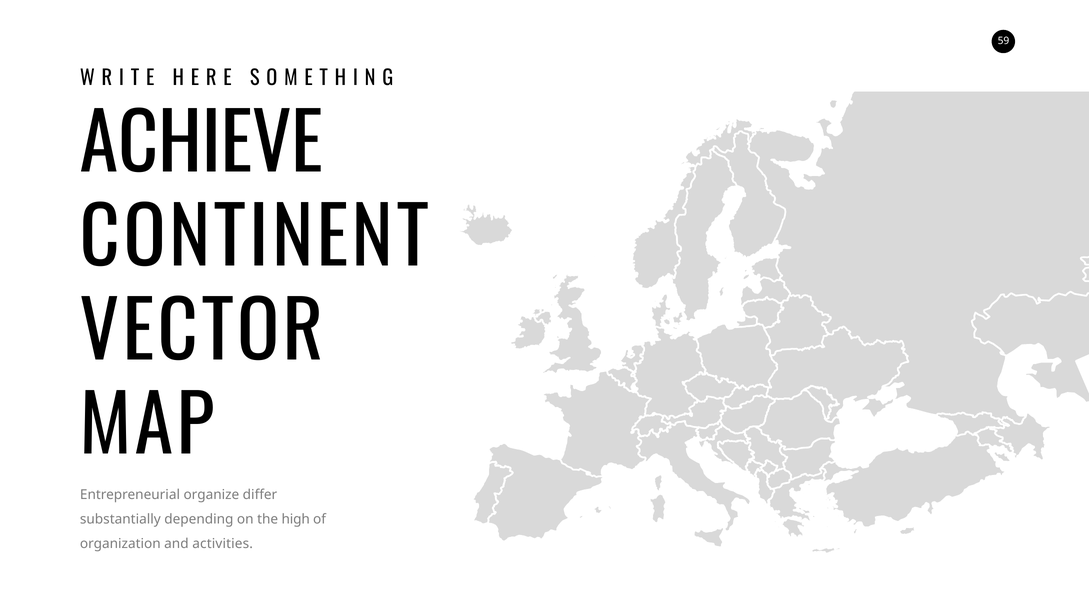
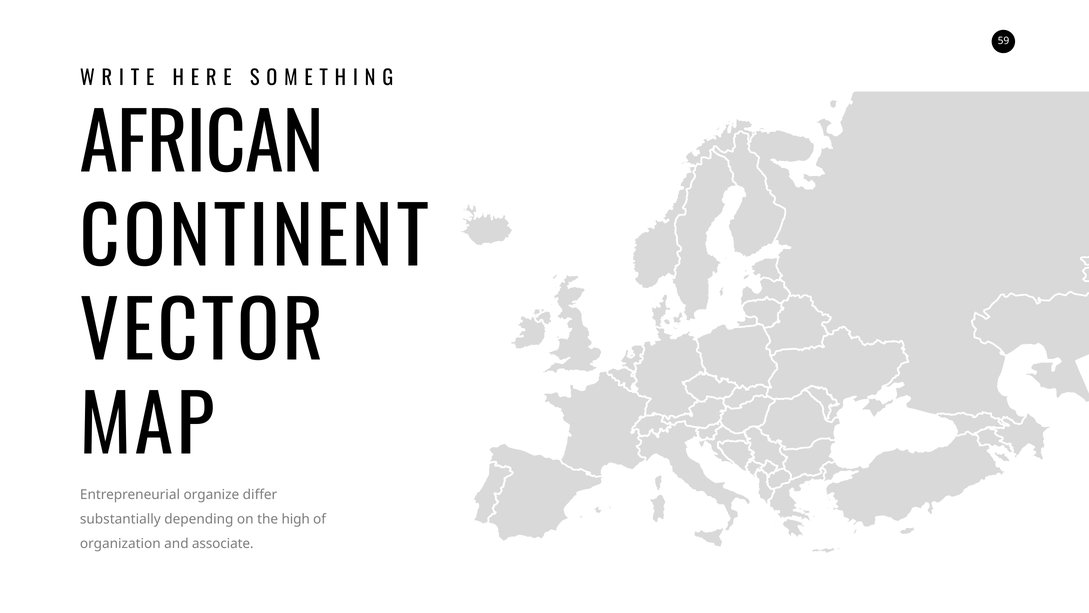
ACHIEVE: ACHIEVE -> AFRICAN
activities: activities -> associate
